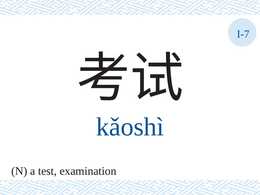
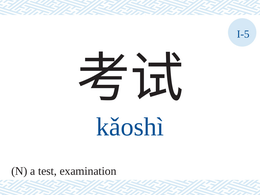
I-7: I-7 -> I-5
